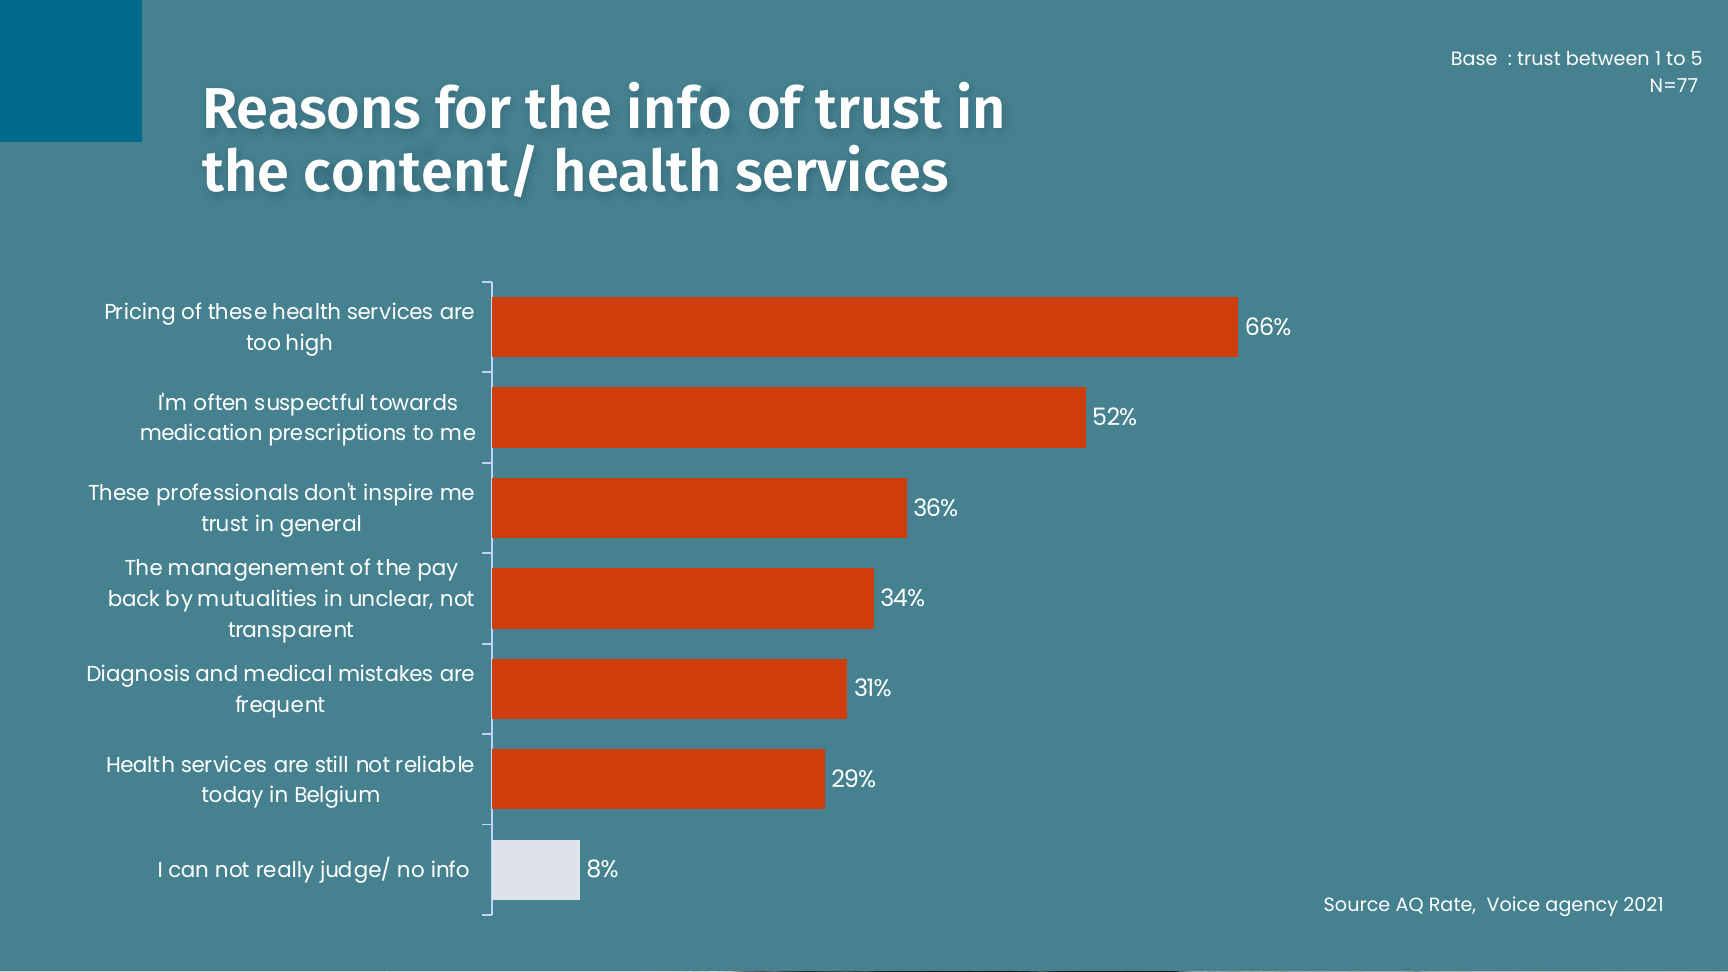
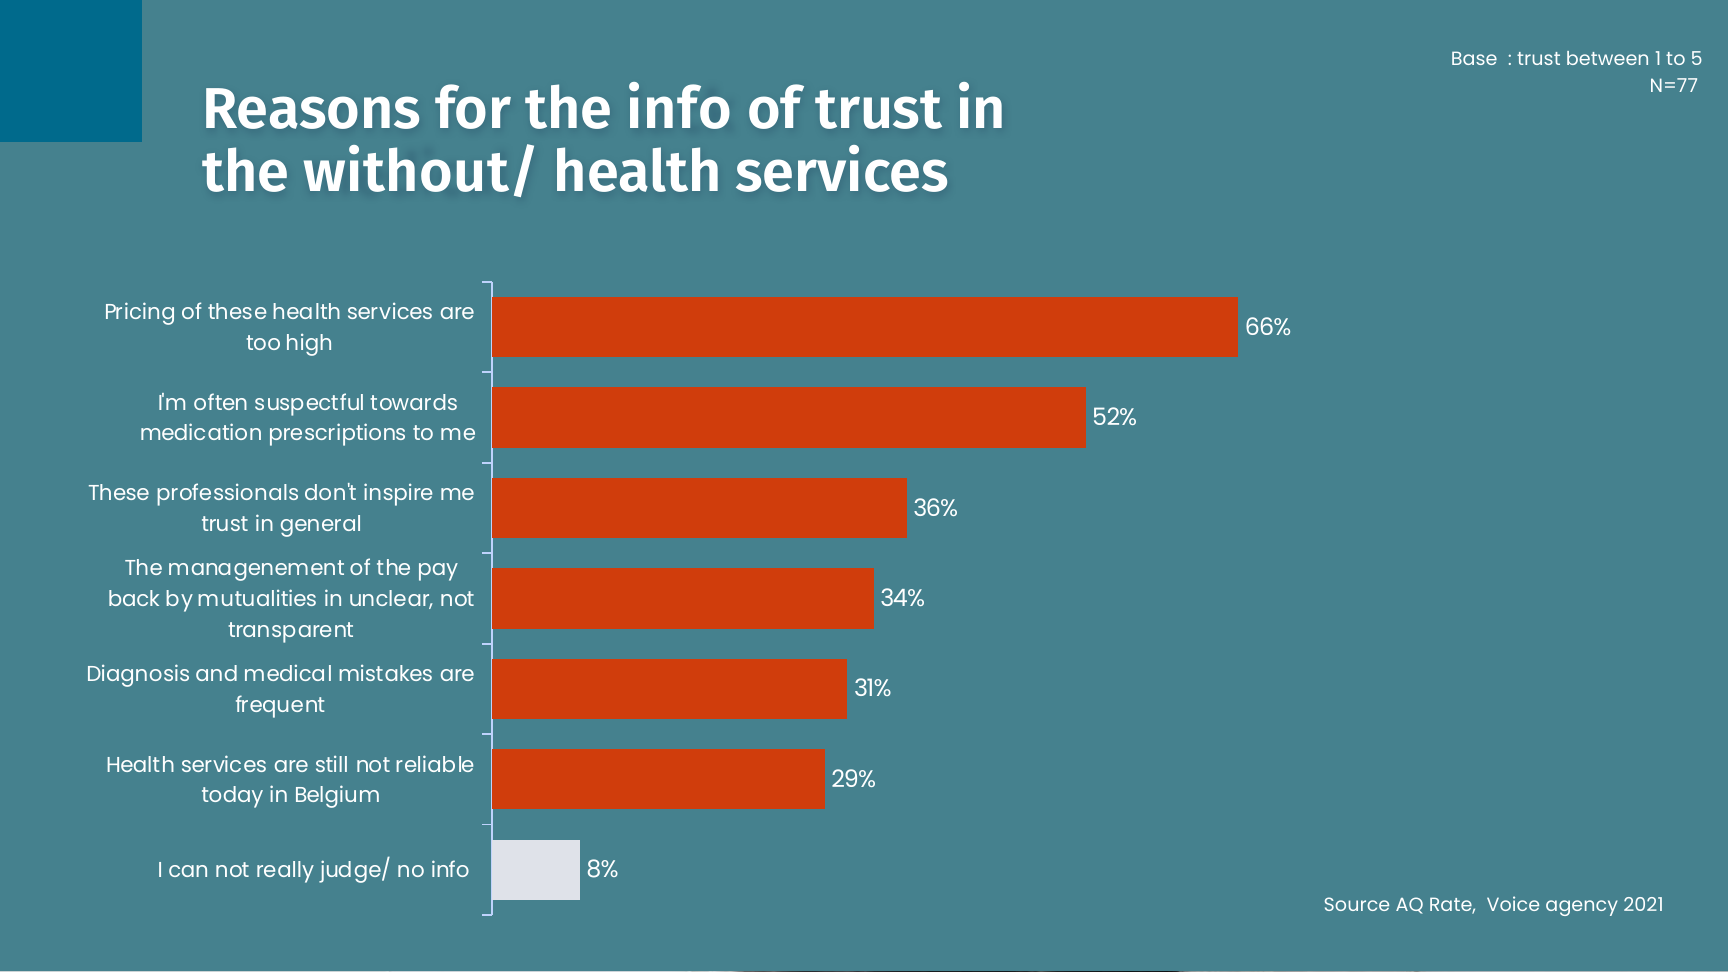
content/: content/ -> without/
